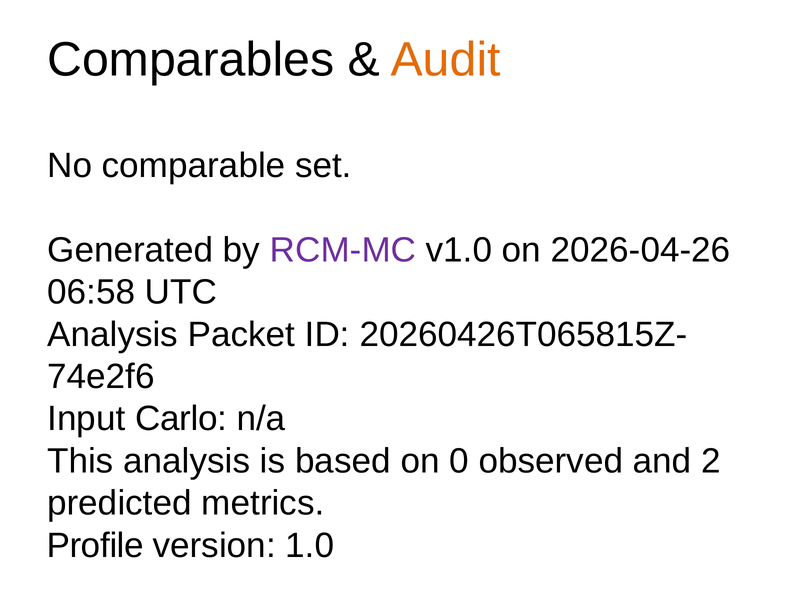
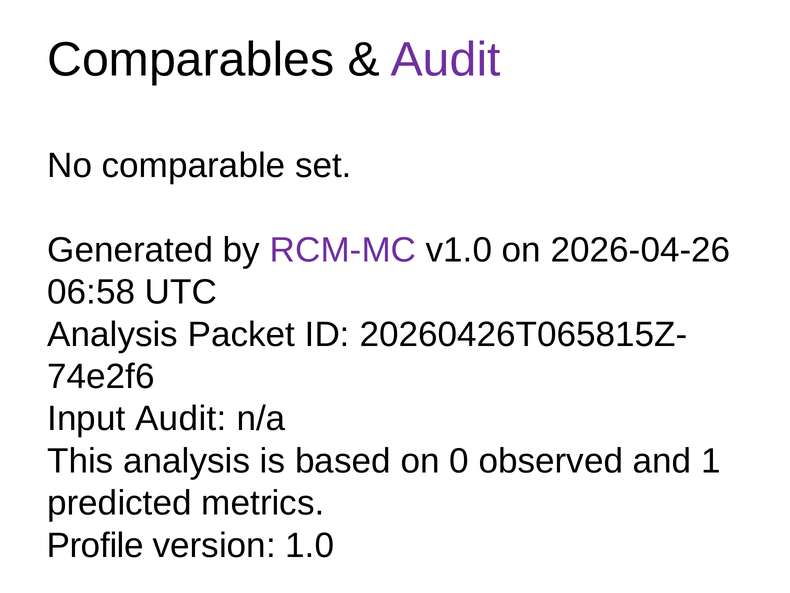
Audit at (446, 60) colour: orange -> purple
Input Carlo: Carlo -> Audit
2: 2 -> 1
